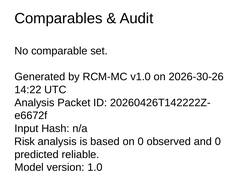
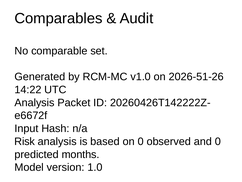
2026-30-26: 2026-30-26 -> 2026-51-26
reliable: reliable -> months
